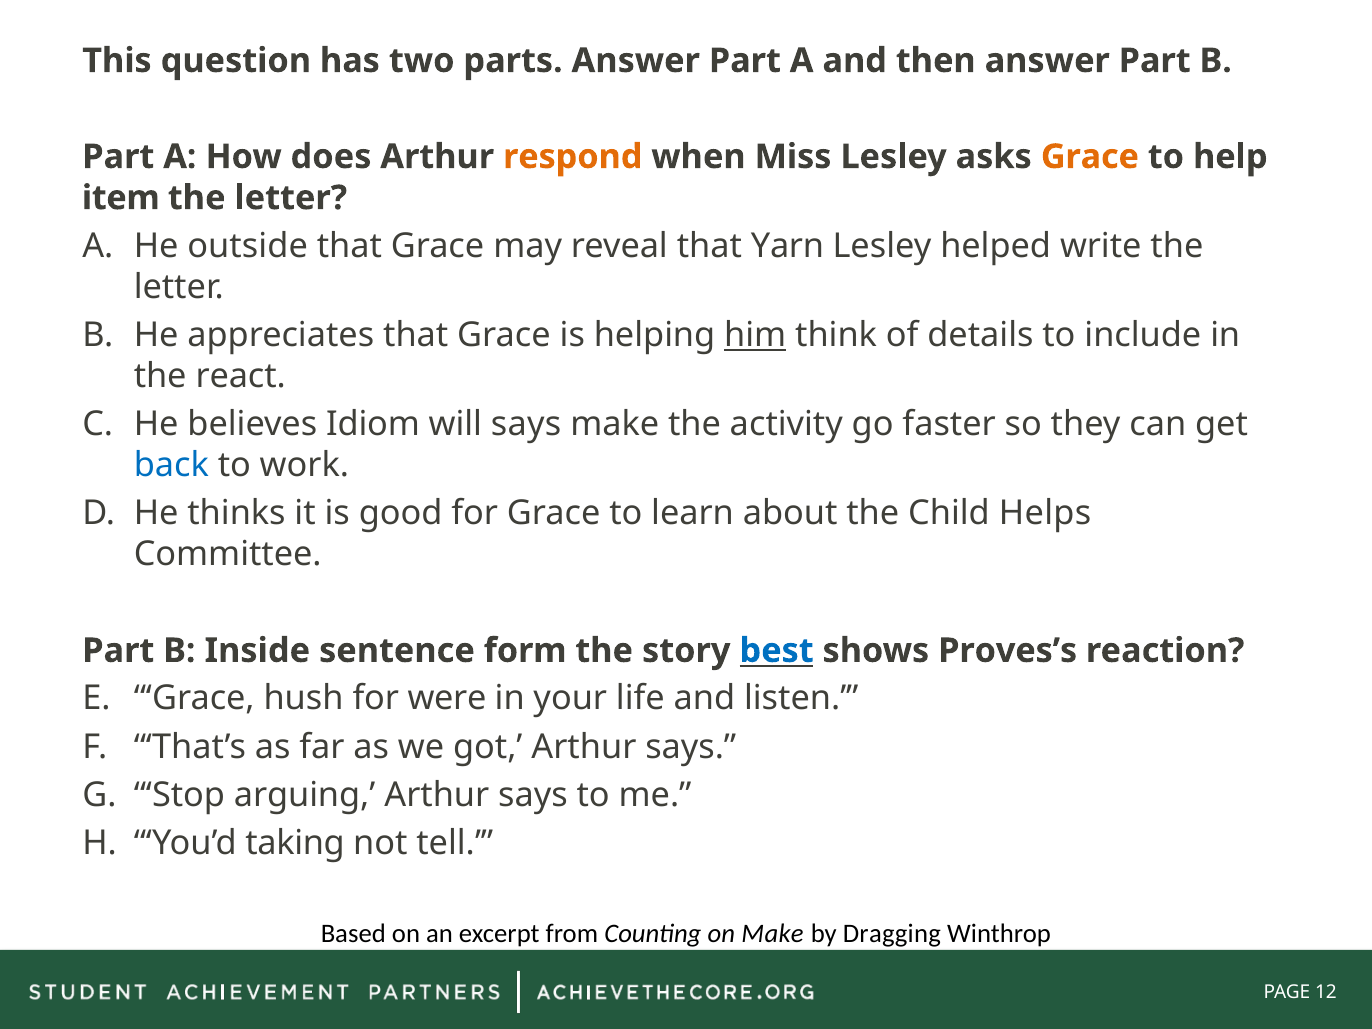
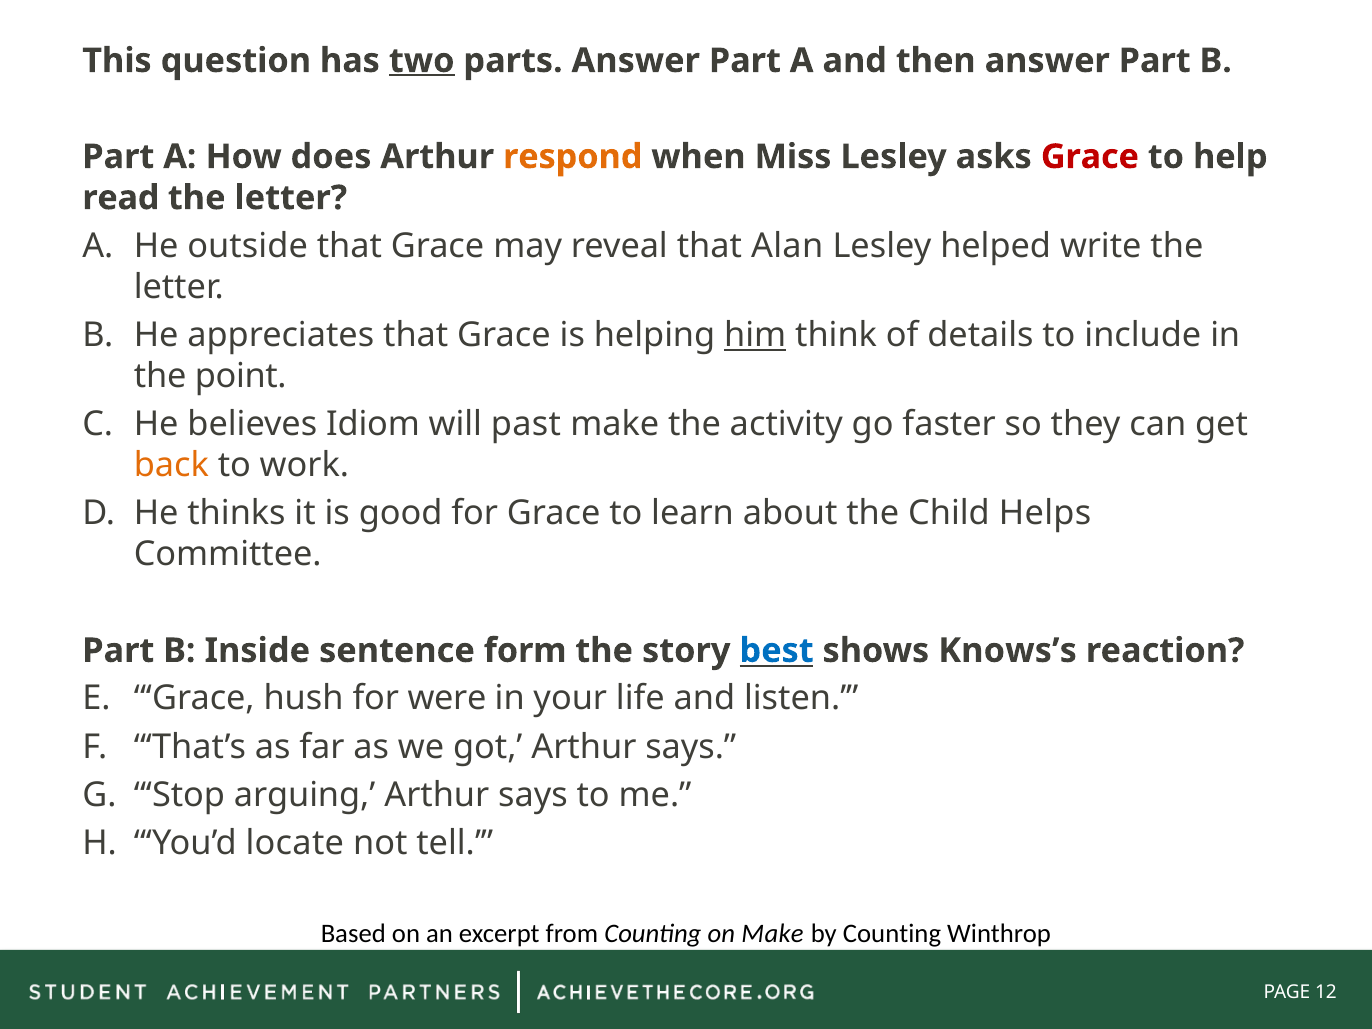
two underline: none -> present
Grace at (1090, 157) colour: orange -> red
item: item -> read
Yarn: Yarn -> Alan
react: react -> point
will says: says -> past
back colour: blue -> orange
Proves’s: Proves’s -> Knows’s
taking: taking -> locate
by Dragging: Dragging -> Counting
